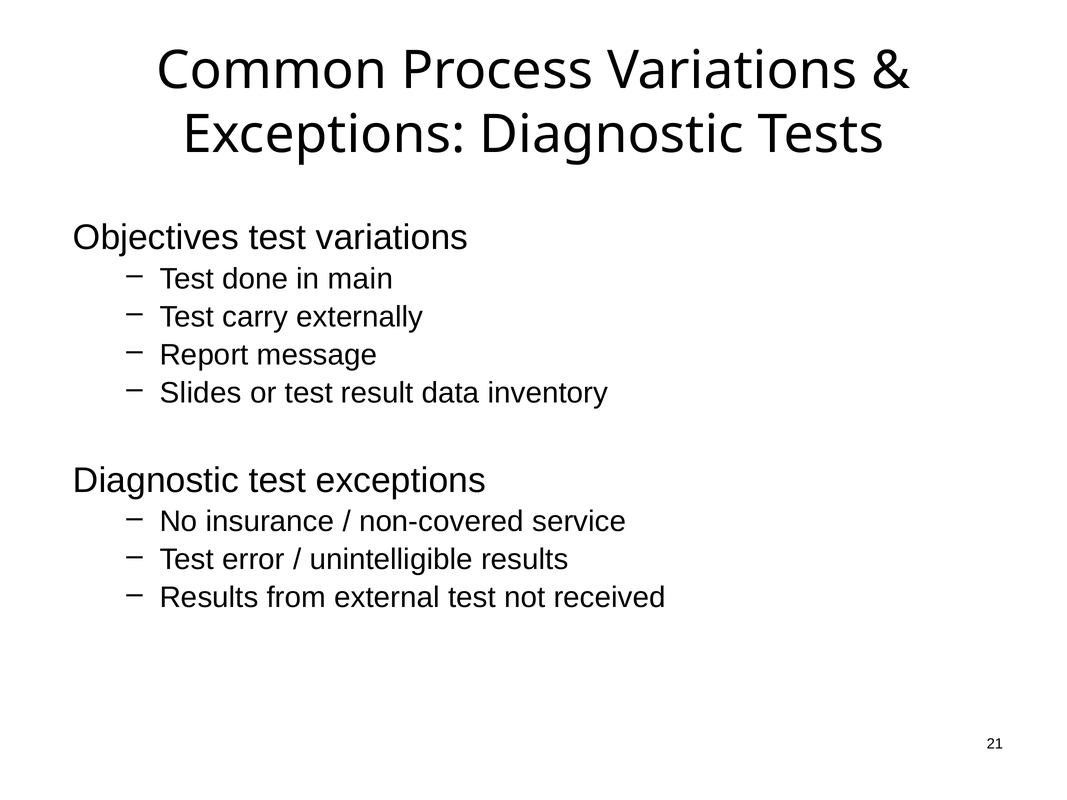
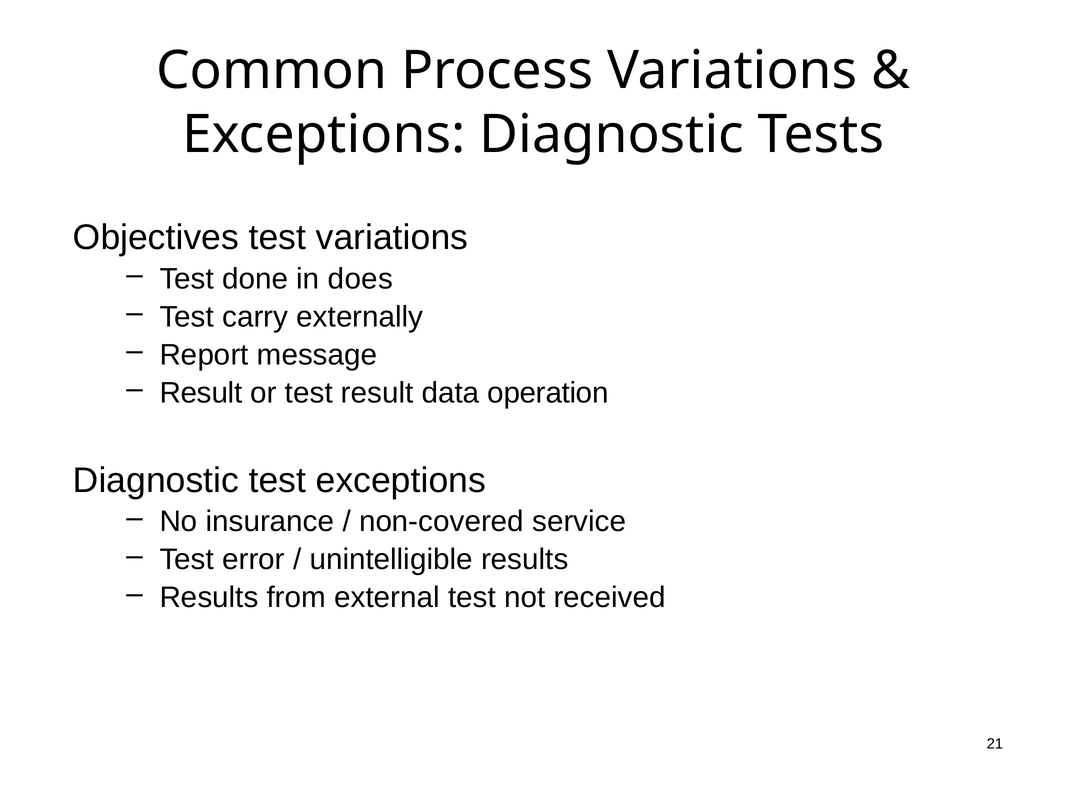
main: main -> does
Slides at (201, 393): Slides -> Result
inventory: inventory -> operation
